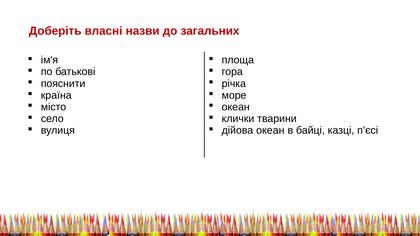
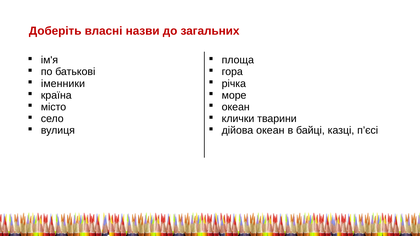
пояснити: пояснити -> іменники
